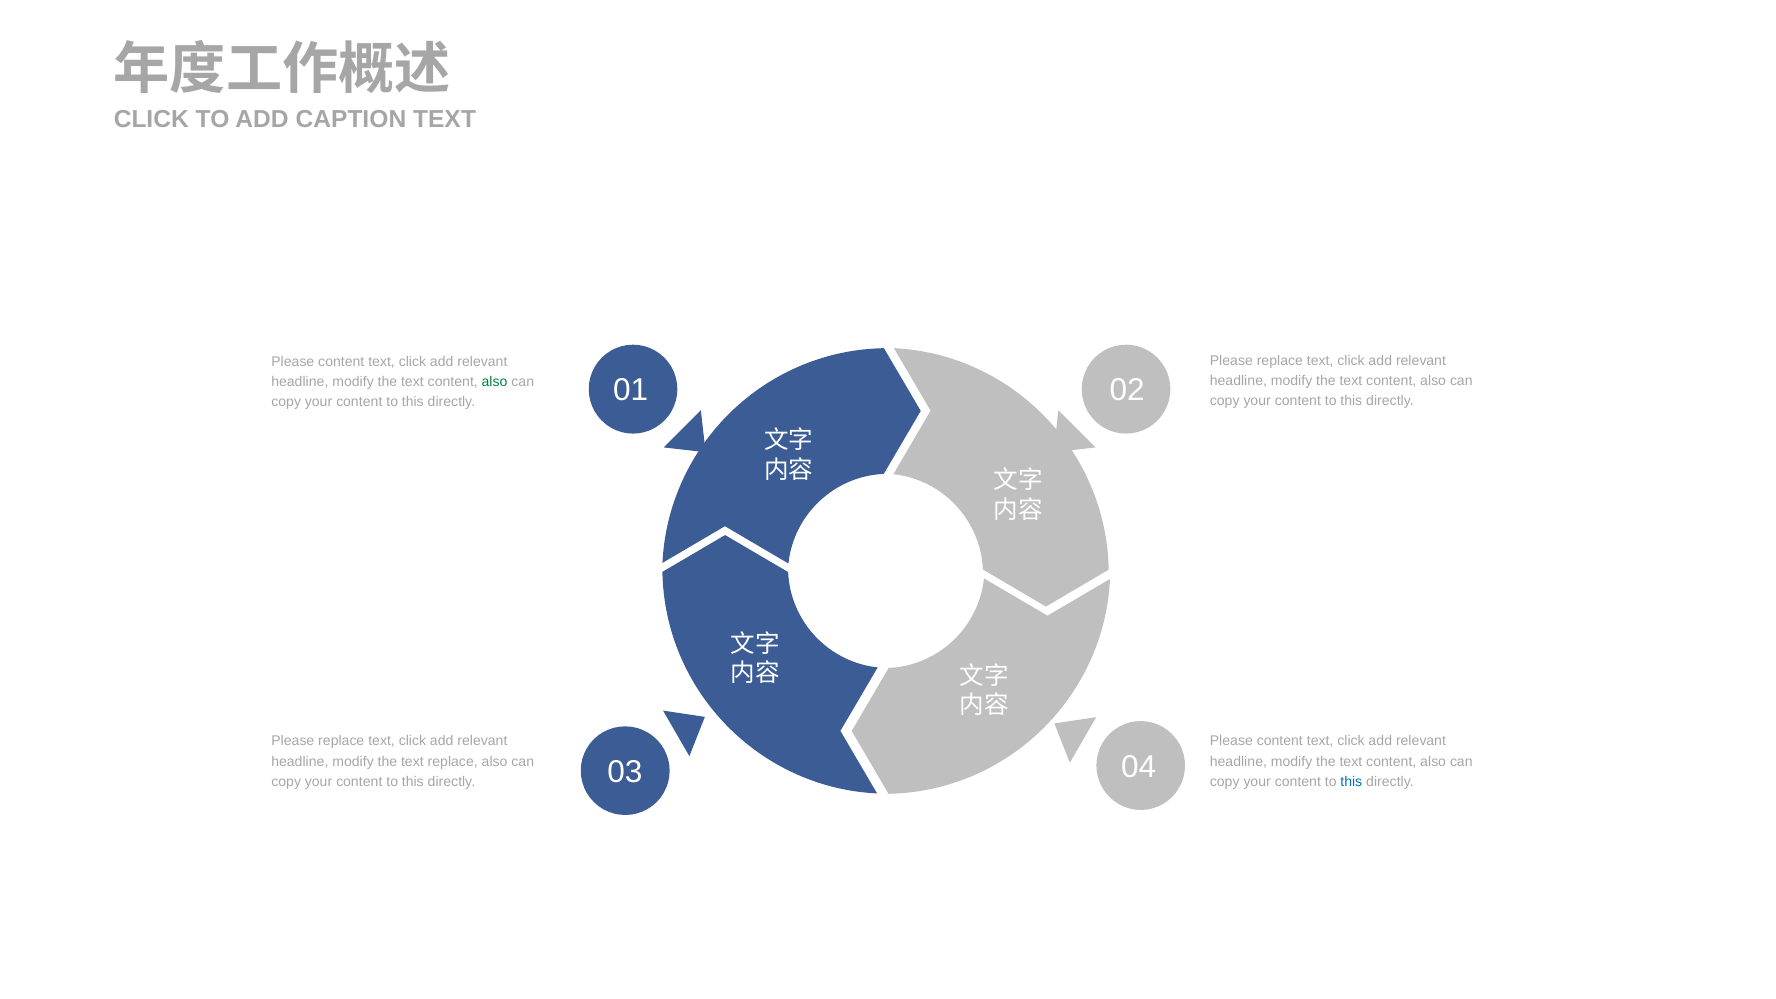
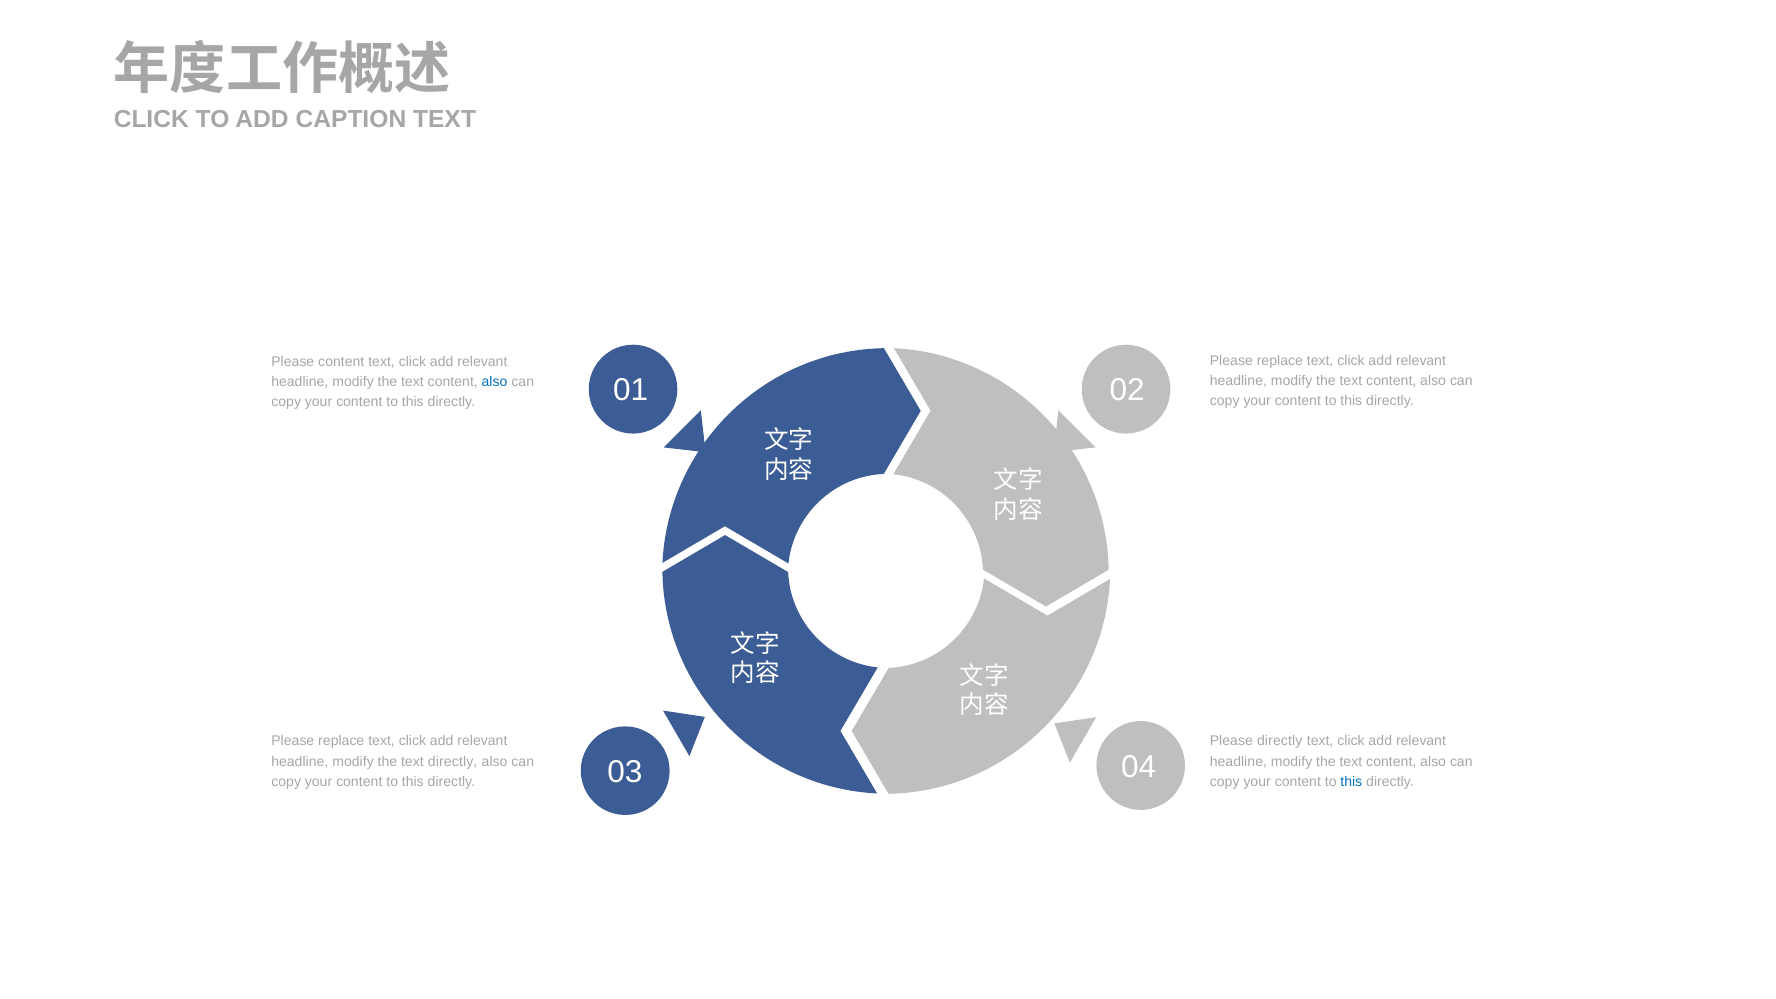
also at (495, 382) colour: green -> blue
content at (1280, 741): content -> directly
text replace: replace -> directly
